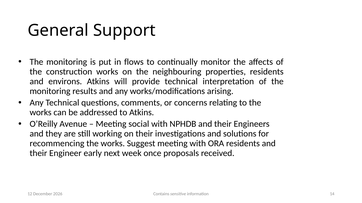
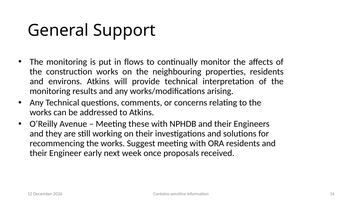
social: social -> these
